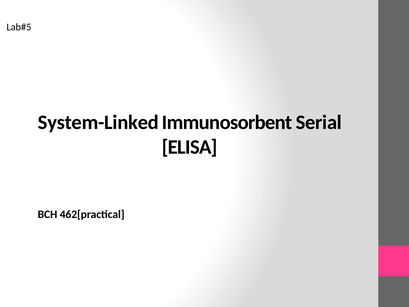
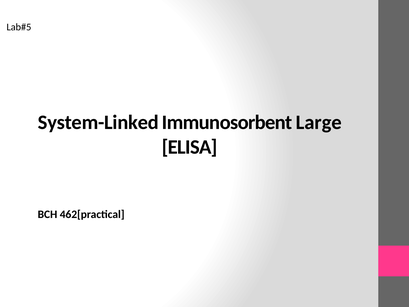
Serial: Serial -> Large
